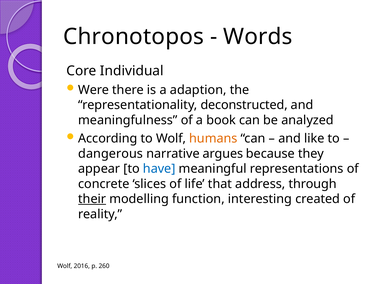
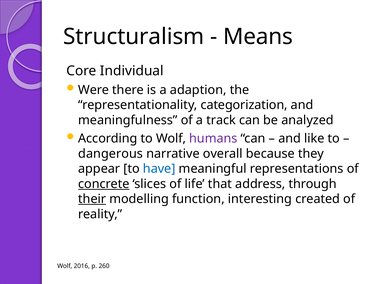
Chronotopos: Chronotopos -> Structuralism
Words: Words -> Means
deconstructed: deconstructed -> categorization
book: book -> track
humans colour: orange -> purple
argues: argues -> overall
concrete underline: none -> present
